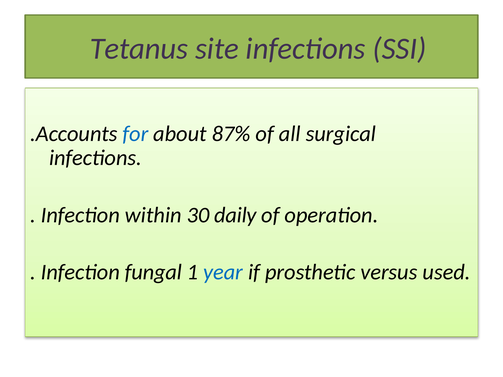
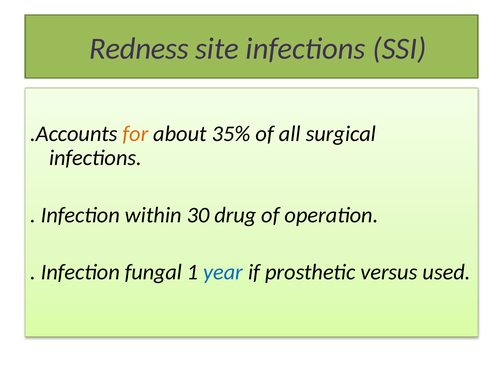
Tetanus: Tetanus -> Redness
for colour: blue -> orange
87%: 87% -> 35%
daily: daily -> drug
